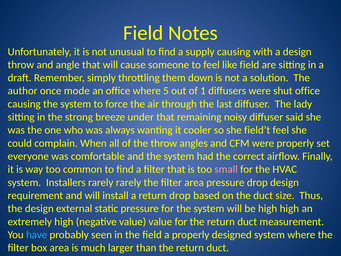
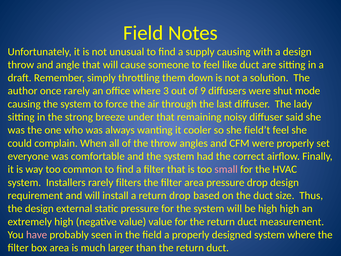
like field: field -> duct
once mode: mode -> rarely
5: 5 -> 3
1: 1 -> 9
shut office: office -> mode
rarely rarely: rarely -> filters
have colour: light blue -> pink
